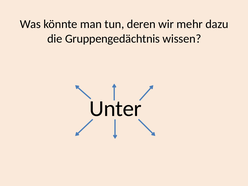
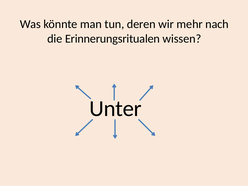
dazu: dazu -> nach
Gruppengedächtnis: Gruppengedächtnis -> Erinnerungsritualen
